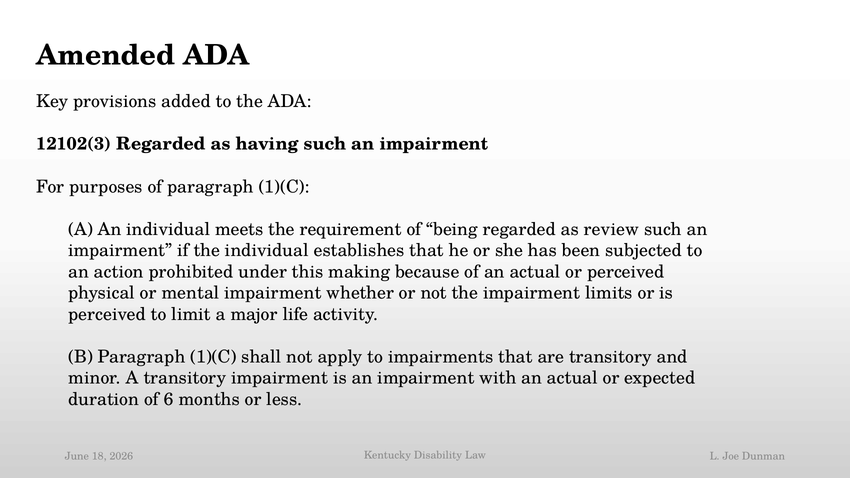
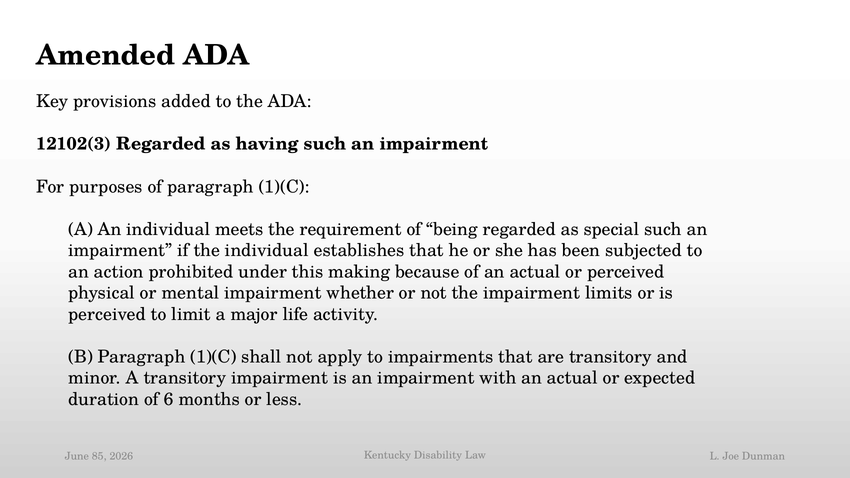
review: review -> special
18: 18 -> 85
